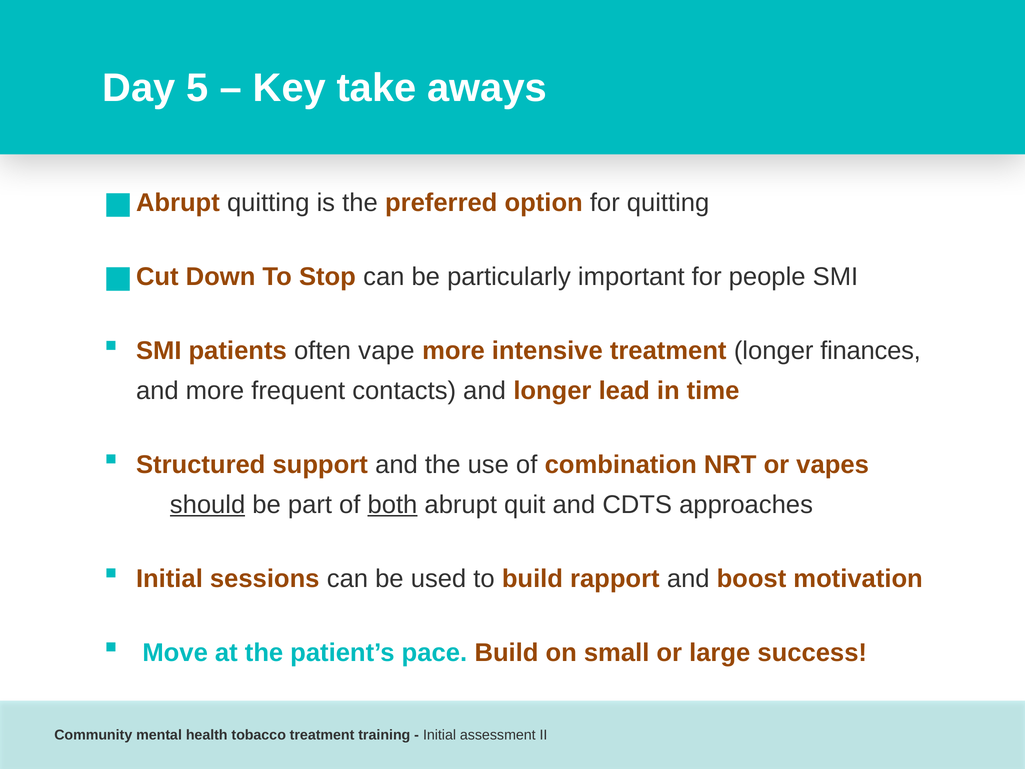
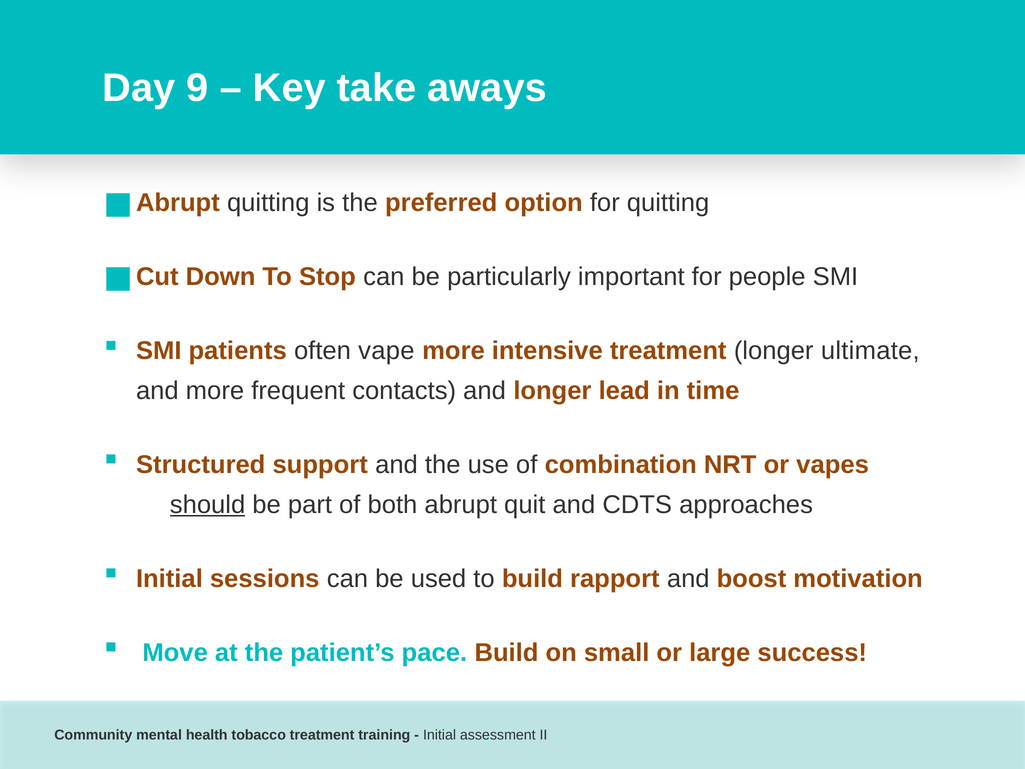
5: 5 -> 9
finances: finances -> ultimate
both underline: present -> none
